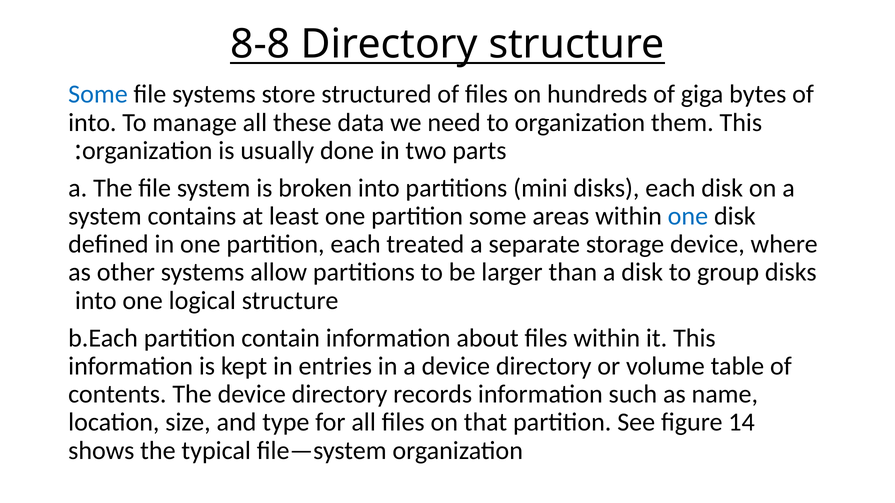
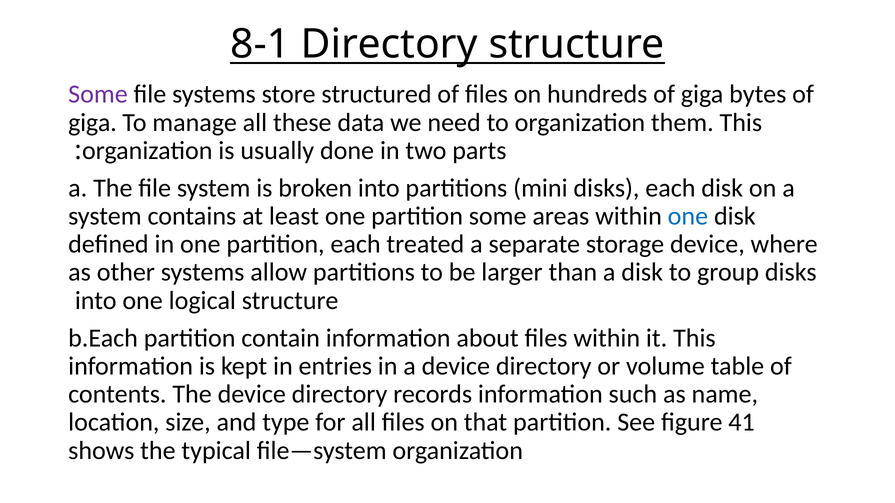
8-8: 8-8 -> 8-1
Some at (98, 94) colour: blue -> purple
into at (92, 123): into -> giga
14: 14 -> 41
